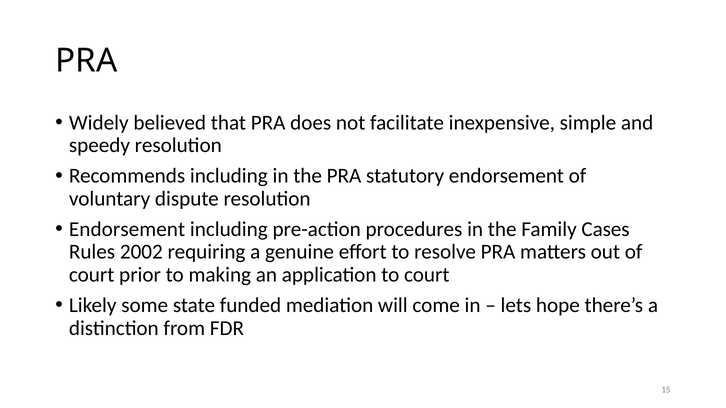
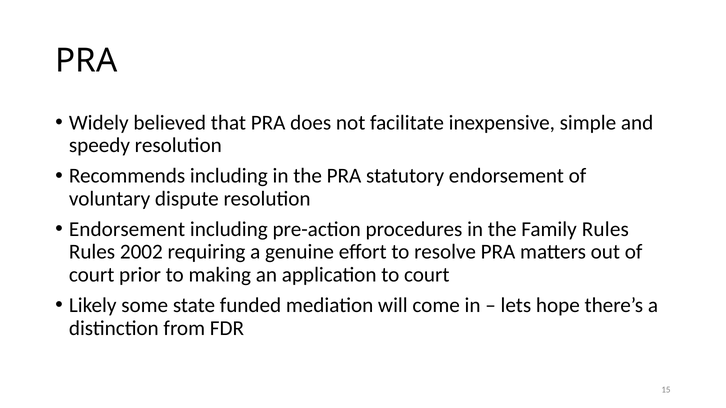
Family Cases: Cases -> Rules
